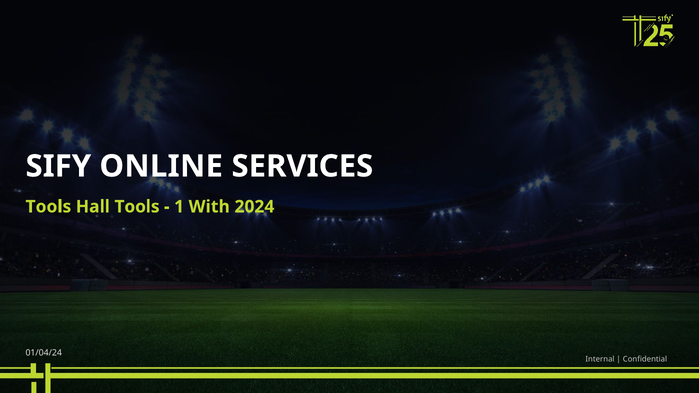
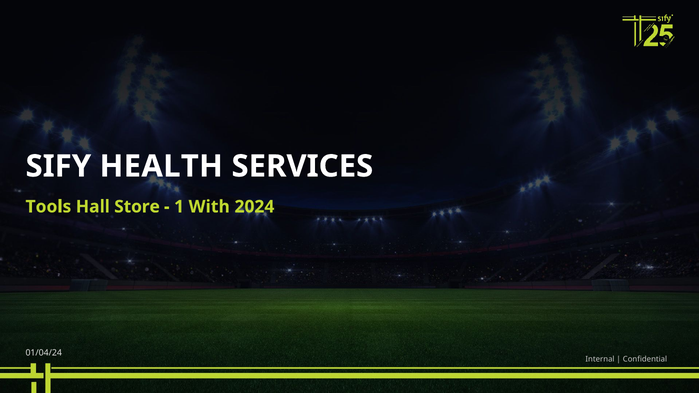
ONLINE: ONLINE -> HEALTH
Hall Tools: Tools -> Store
